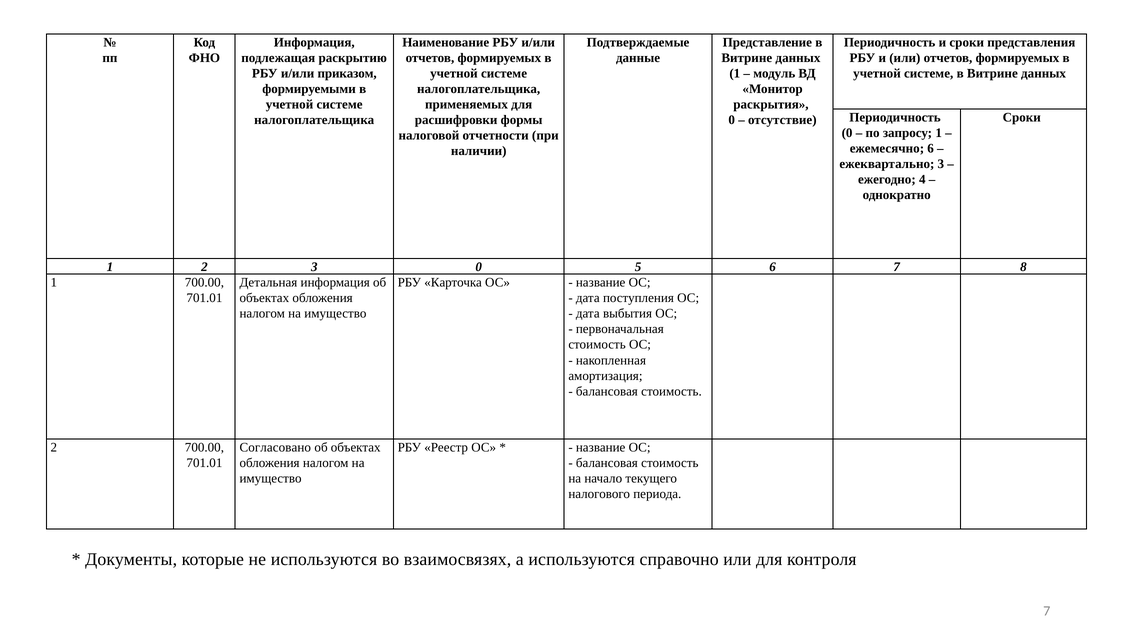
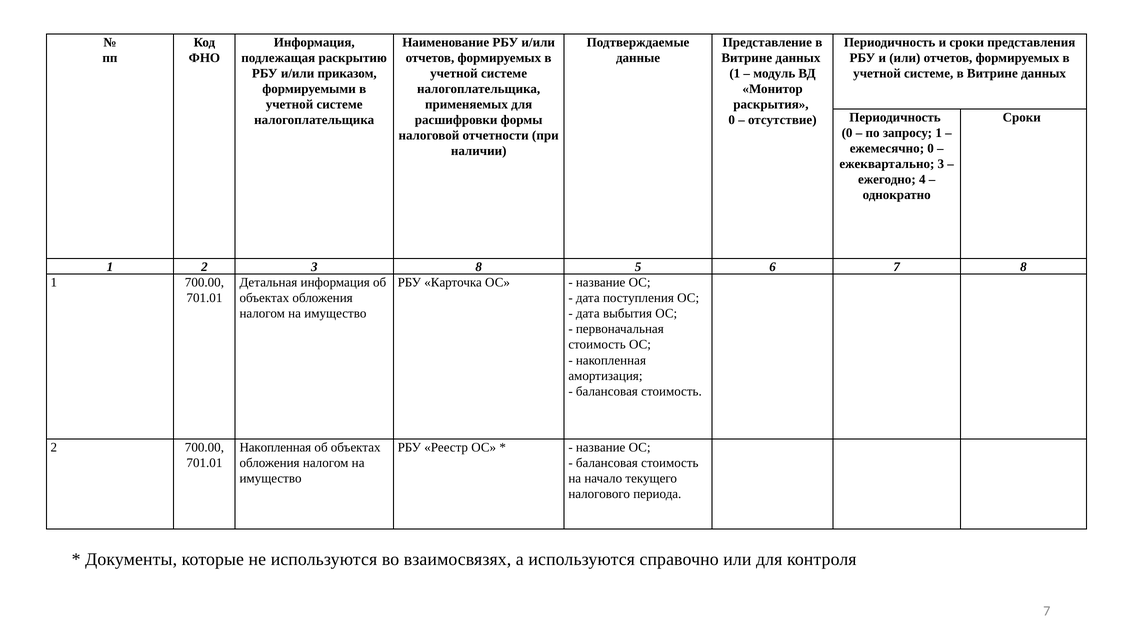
ежемесячно 6: 6 -> 0
3 0: 0 -> 8
Согласовано at (275, 447): Согласовано -> Накопленная
